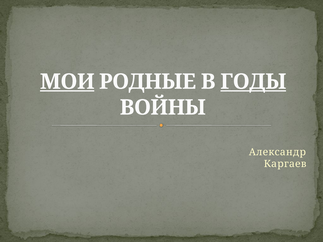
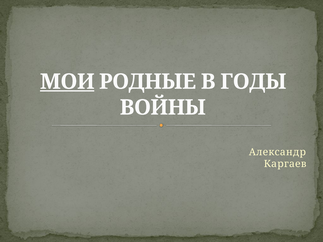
ГОДЫ underline: present -> none
